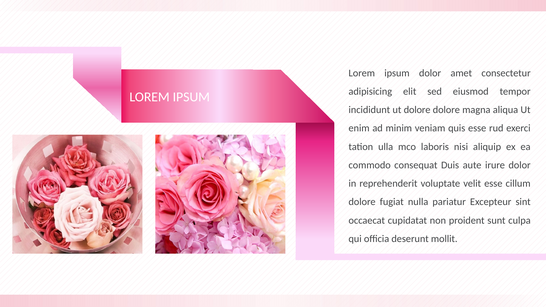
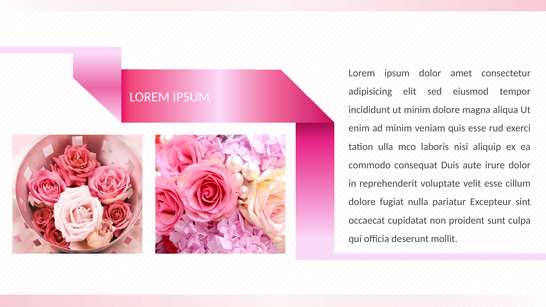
ut dolore: dolore -> minim
